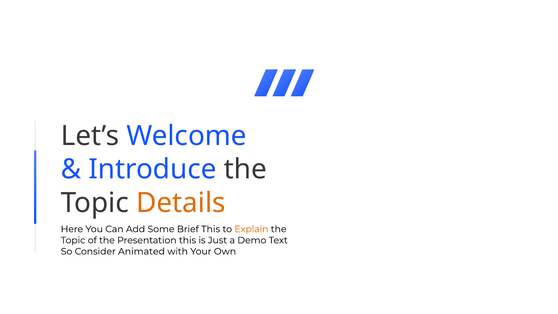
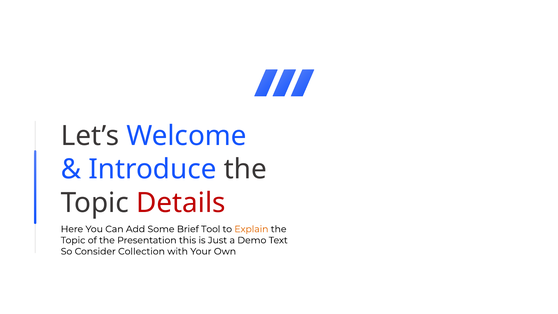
Details colour: orange -> red
Brief This: This -> Tool
Animated: Animated -> Collection
